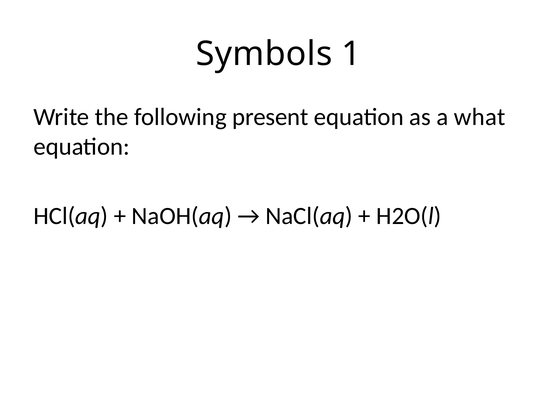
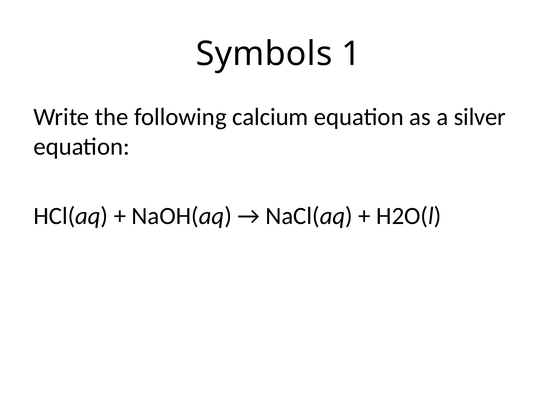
present: present -> calcium
what: what -> silver
